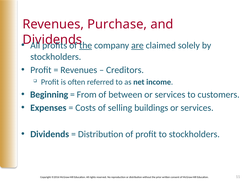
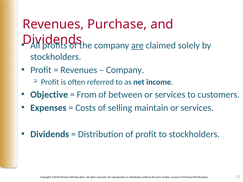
the at (86, 45) underline: present -> none
Creditors at (125, 70): Creditors -> Company
Beginning: Beginning -> Objective
buildings: buildings -> maintain
